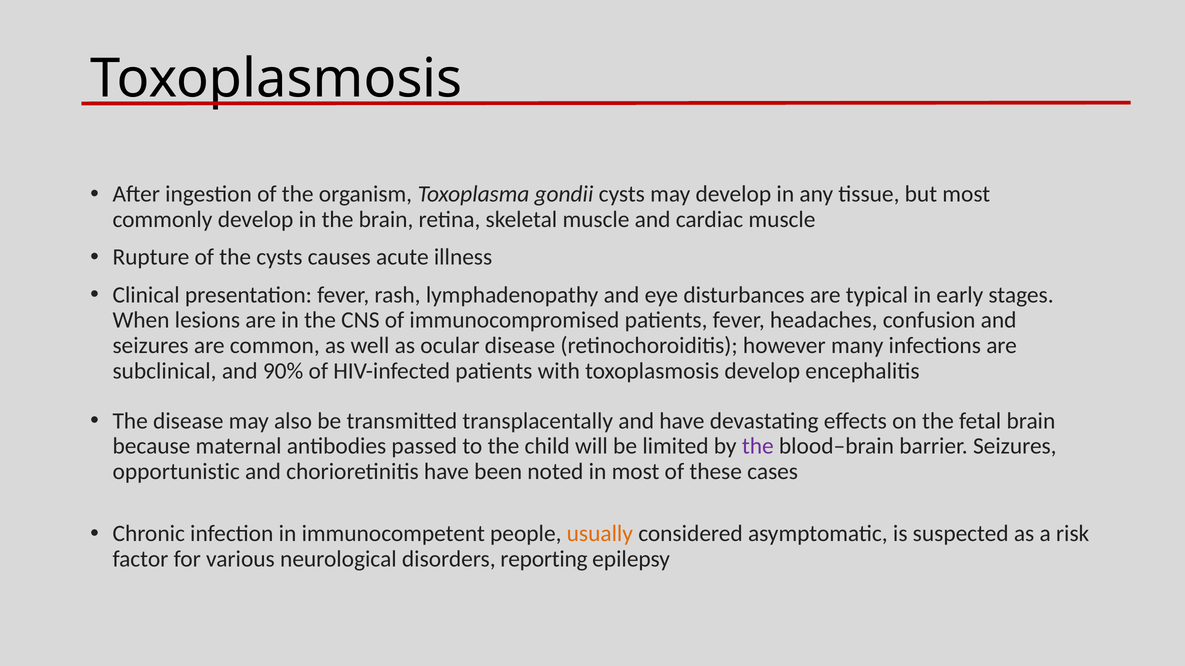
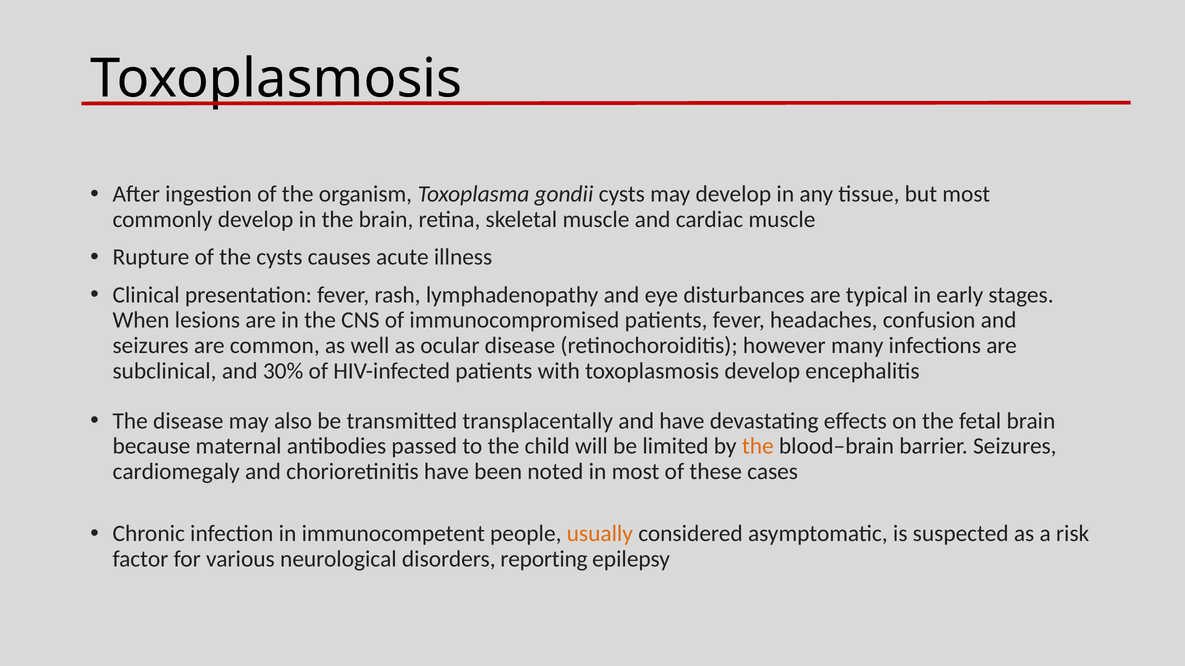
90%: 90% -> 30%
the at (758, 446) colour: purple -> orange
opportunistic: opportunistic -> cardiomegaly
